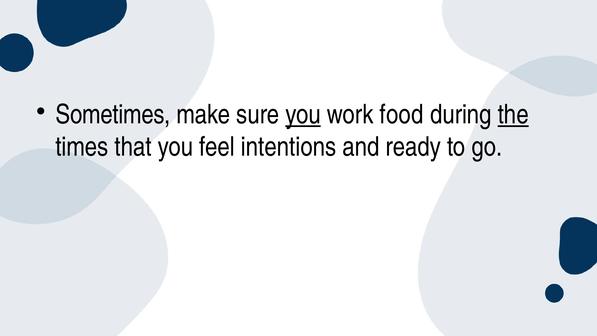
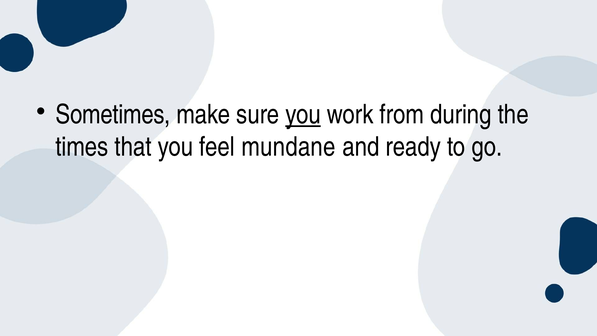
food: food -> from
the underline: present -> none
intentions: intentions -> mundane
